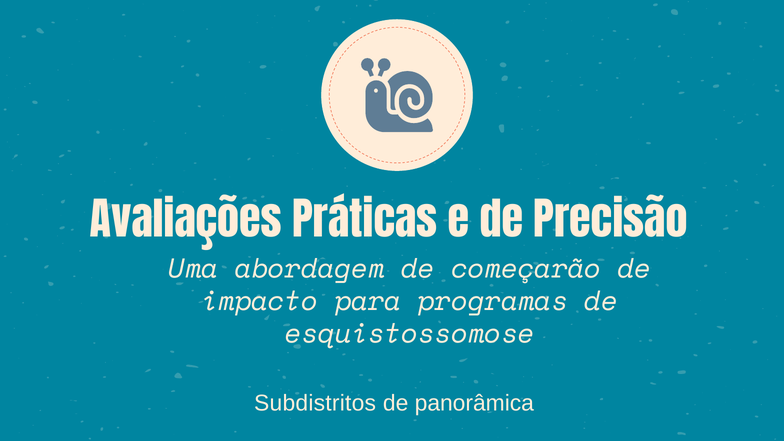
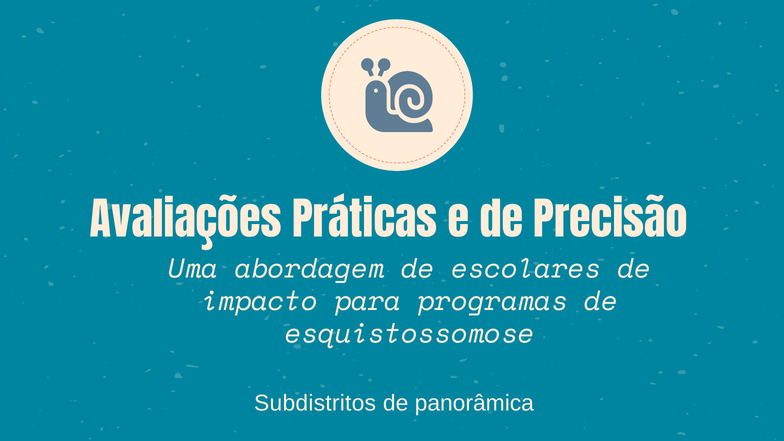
começarão: começarão -> escolares
